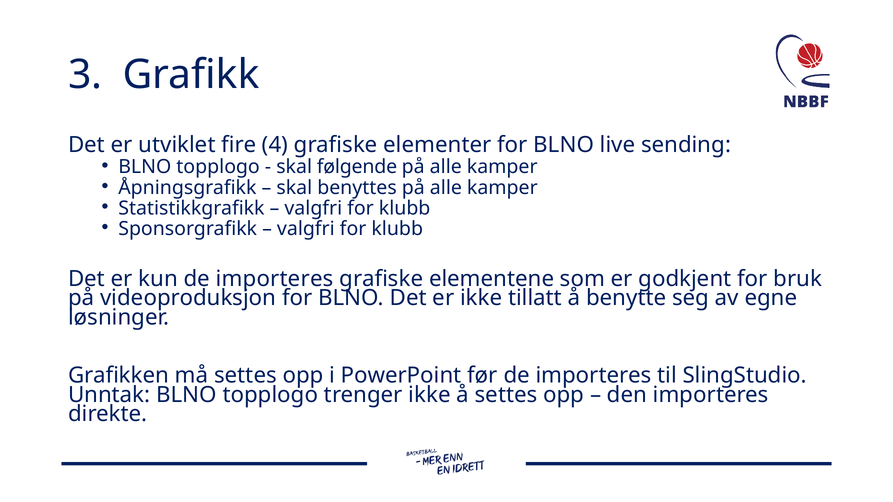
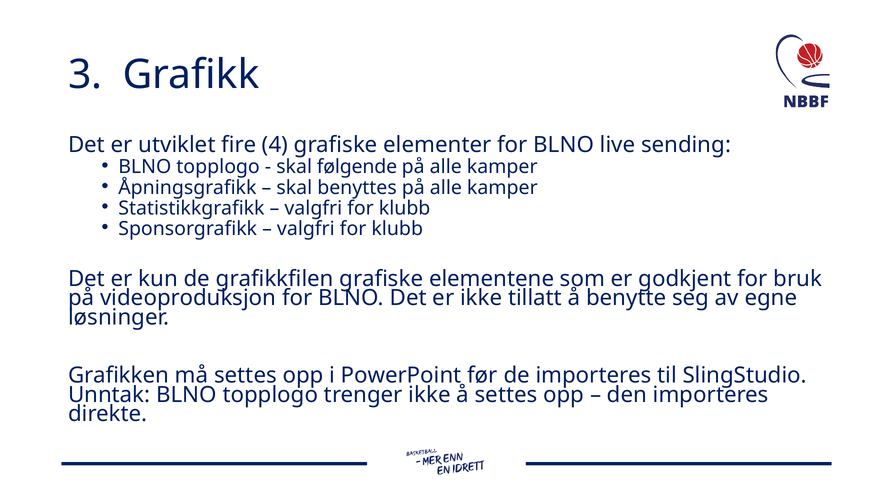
kun de importeres: importeres -> grafikkfilen
